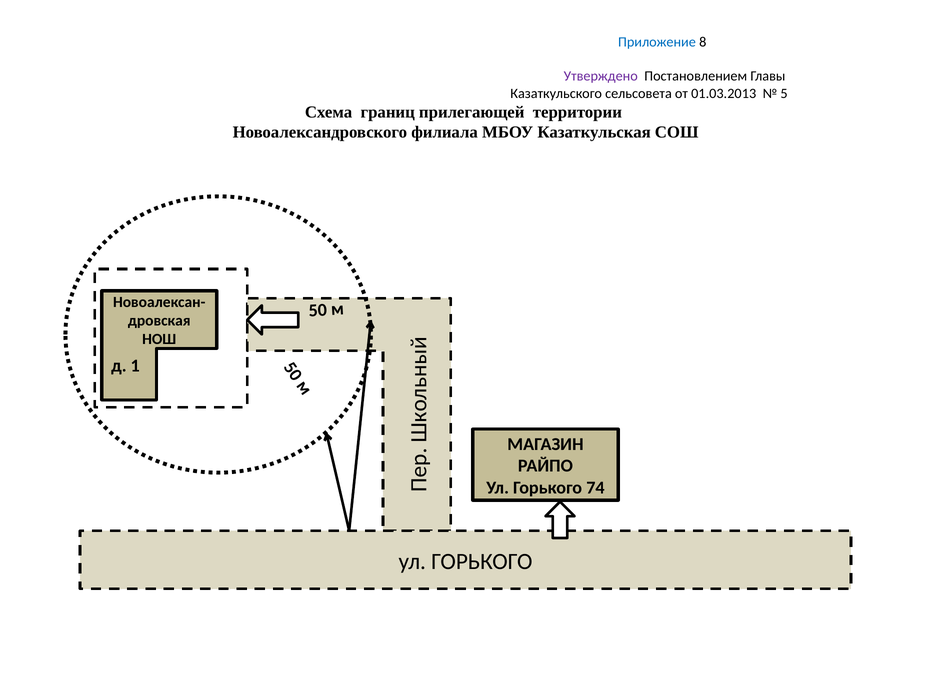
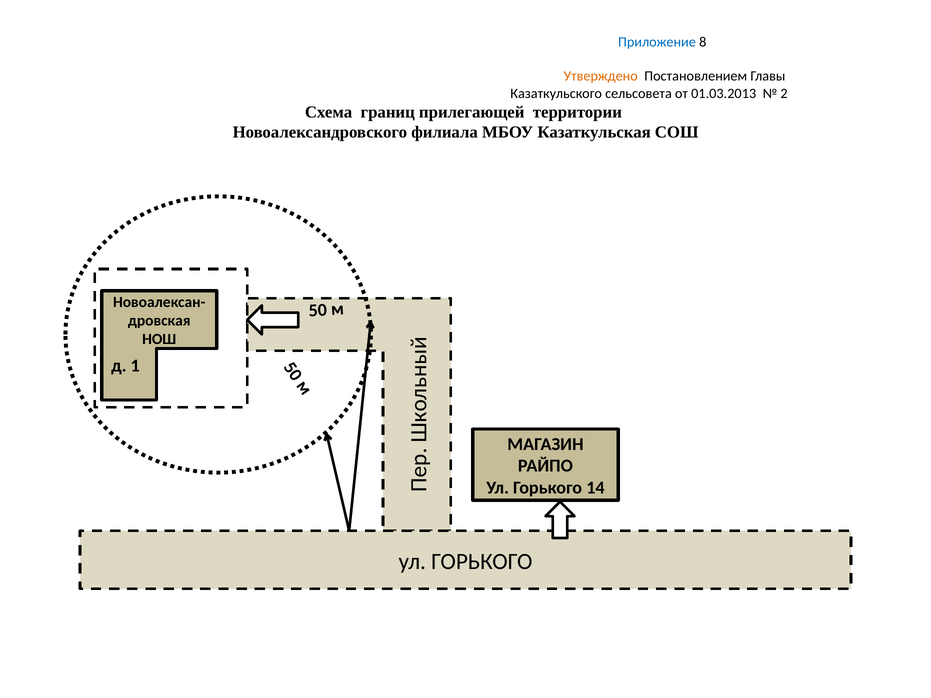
Утверждено colour: purple -> orange
5 at (784, 93): 5 -> 2
74: 74 -> 14
